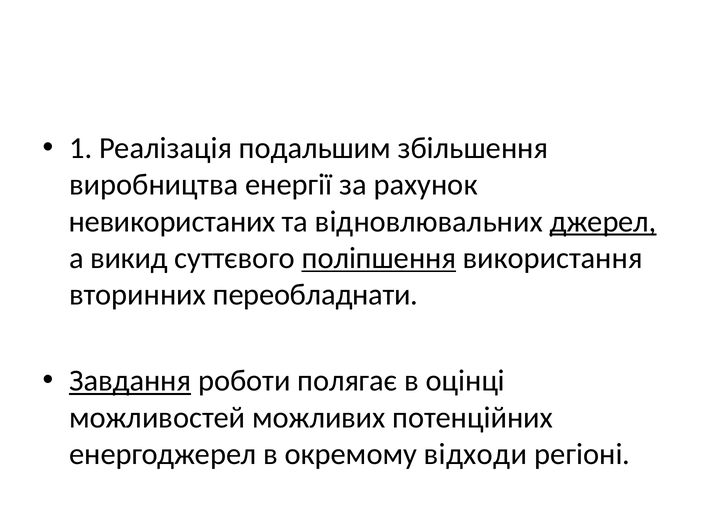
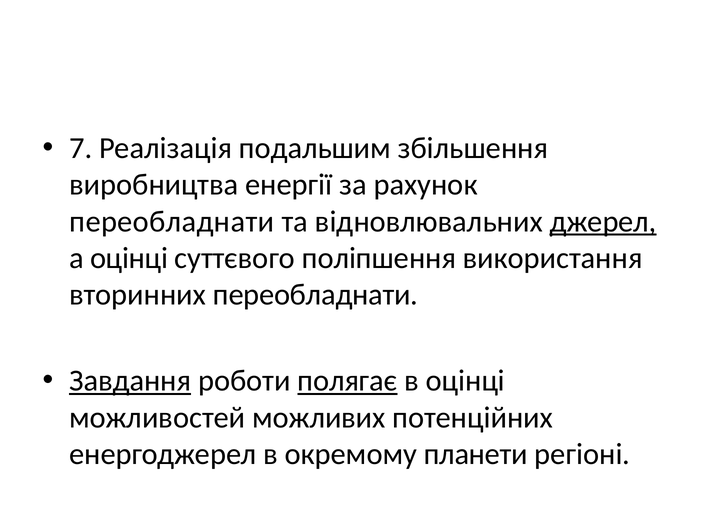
1: 1 -> 7
невикористаних at (172, 221): невикористаних -> переобладнати
а викид: викид -> оцінці
поліпшення underline: present -> none
полягає underline: none -> present
відходи: відходи -> планети
